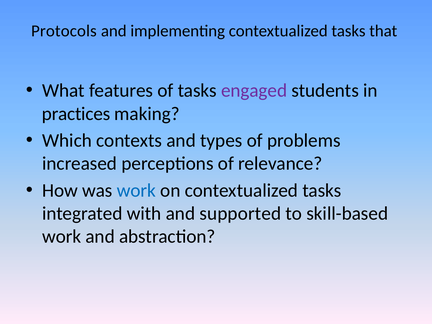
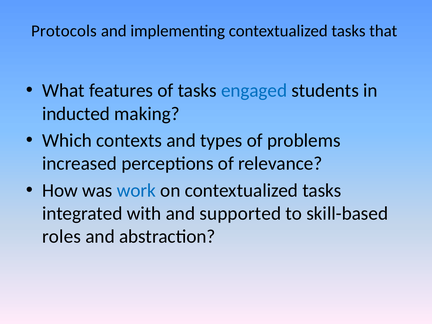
engaged colour: purple -> blue
practices: practices -> inducted
work at (62, 237): work -> roles
